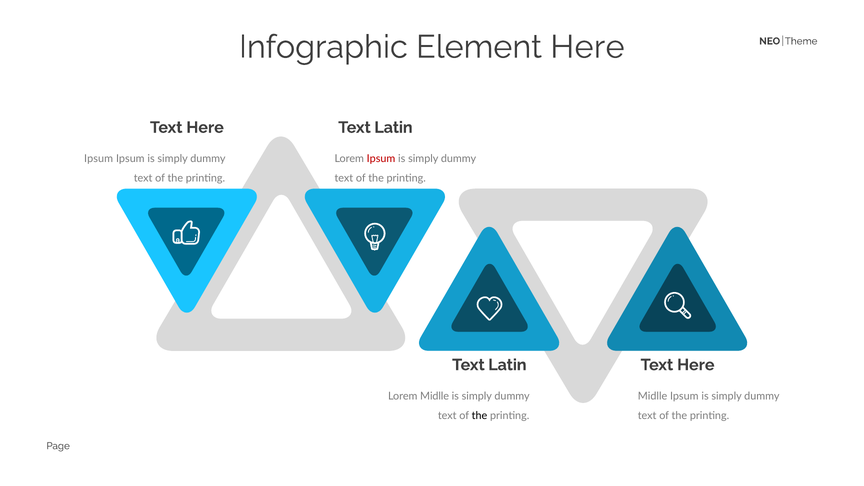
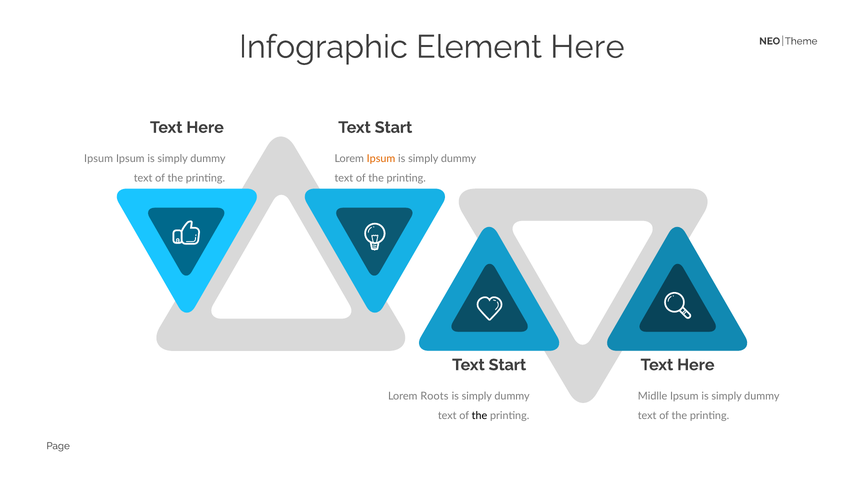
Latin at (394, 127): Latin -> Start
Ipsum at (381, 159) colour: red -> orange
Latin at (507, 365): Latin -> Start
Lorem Midlle: Midlle -> Roots
